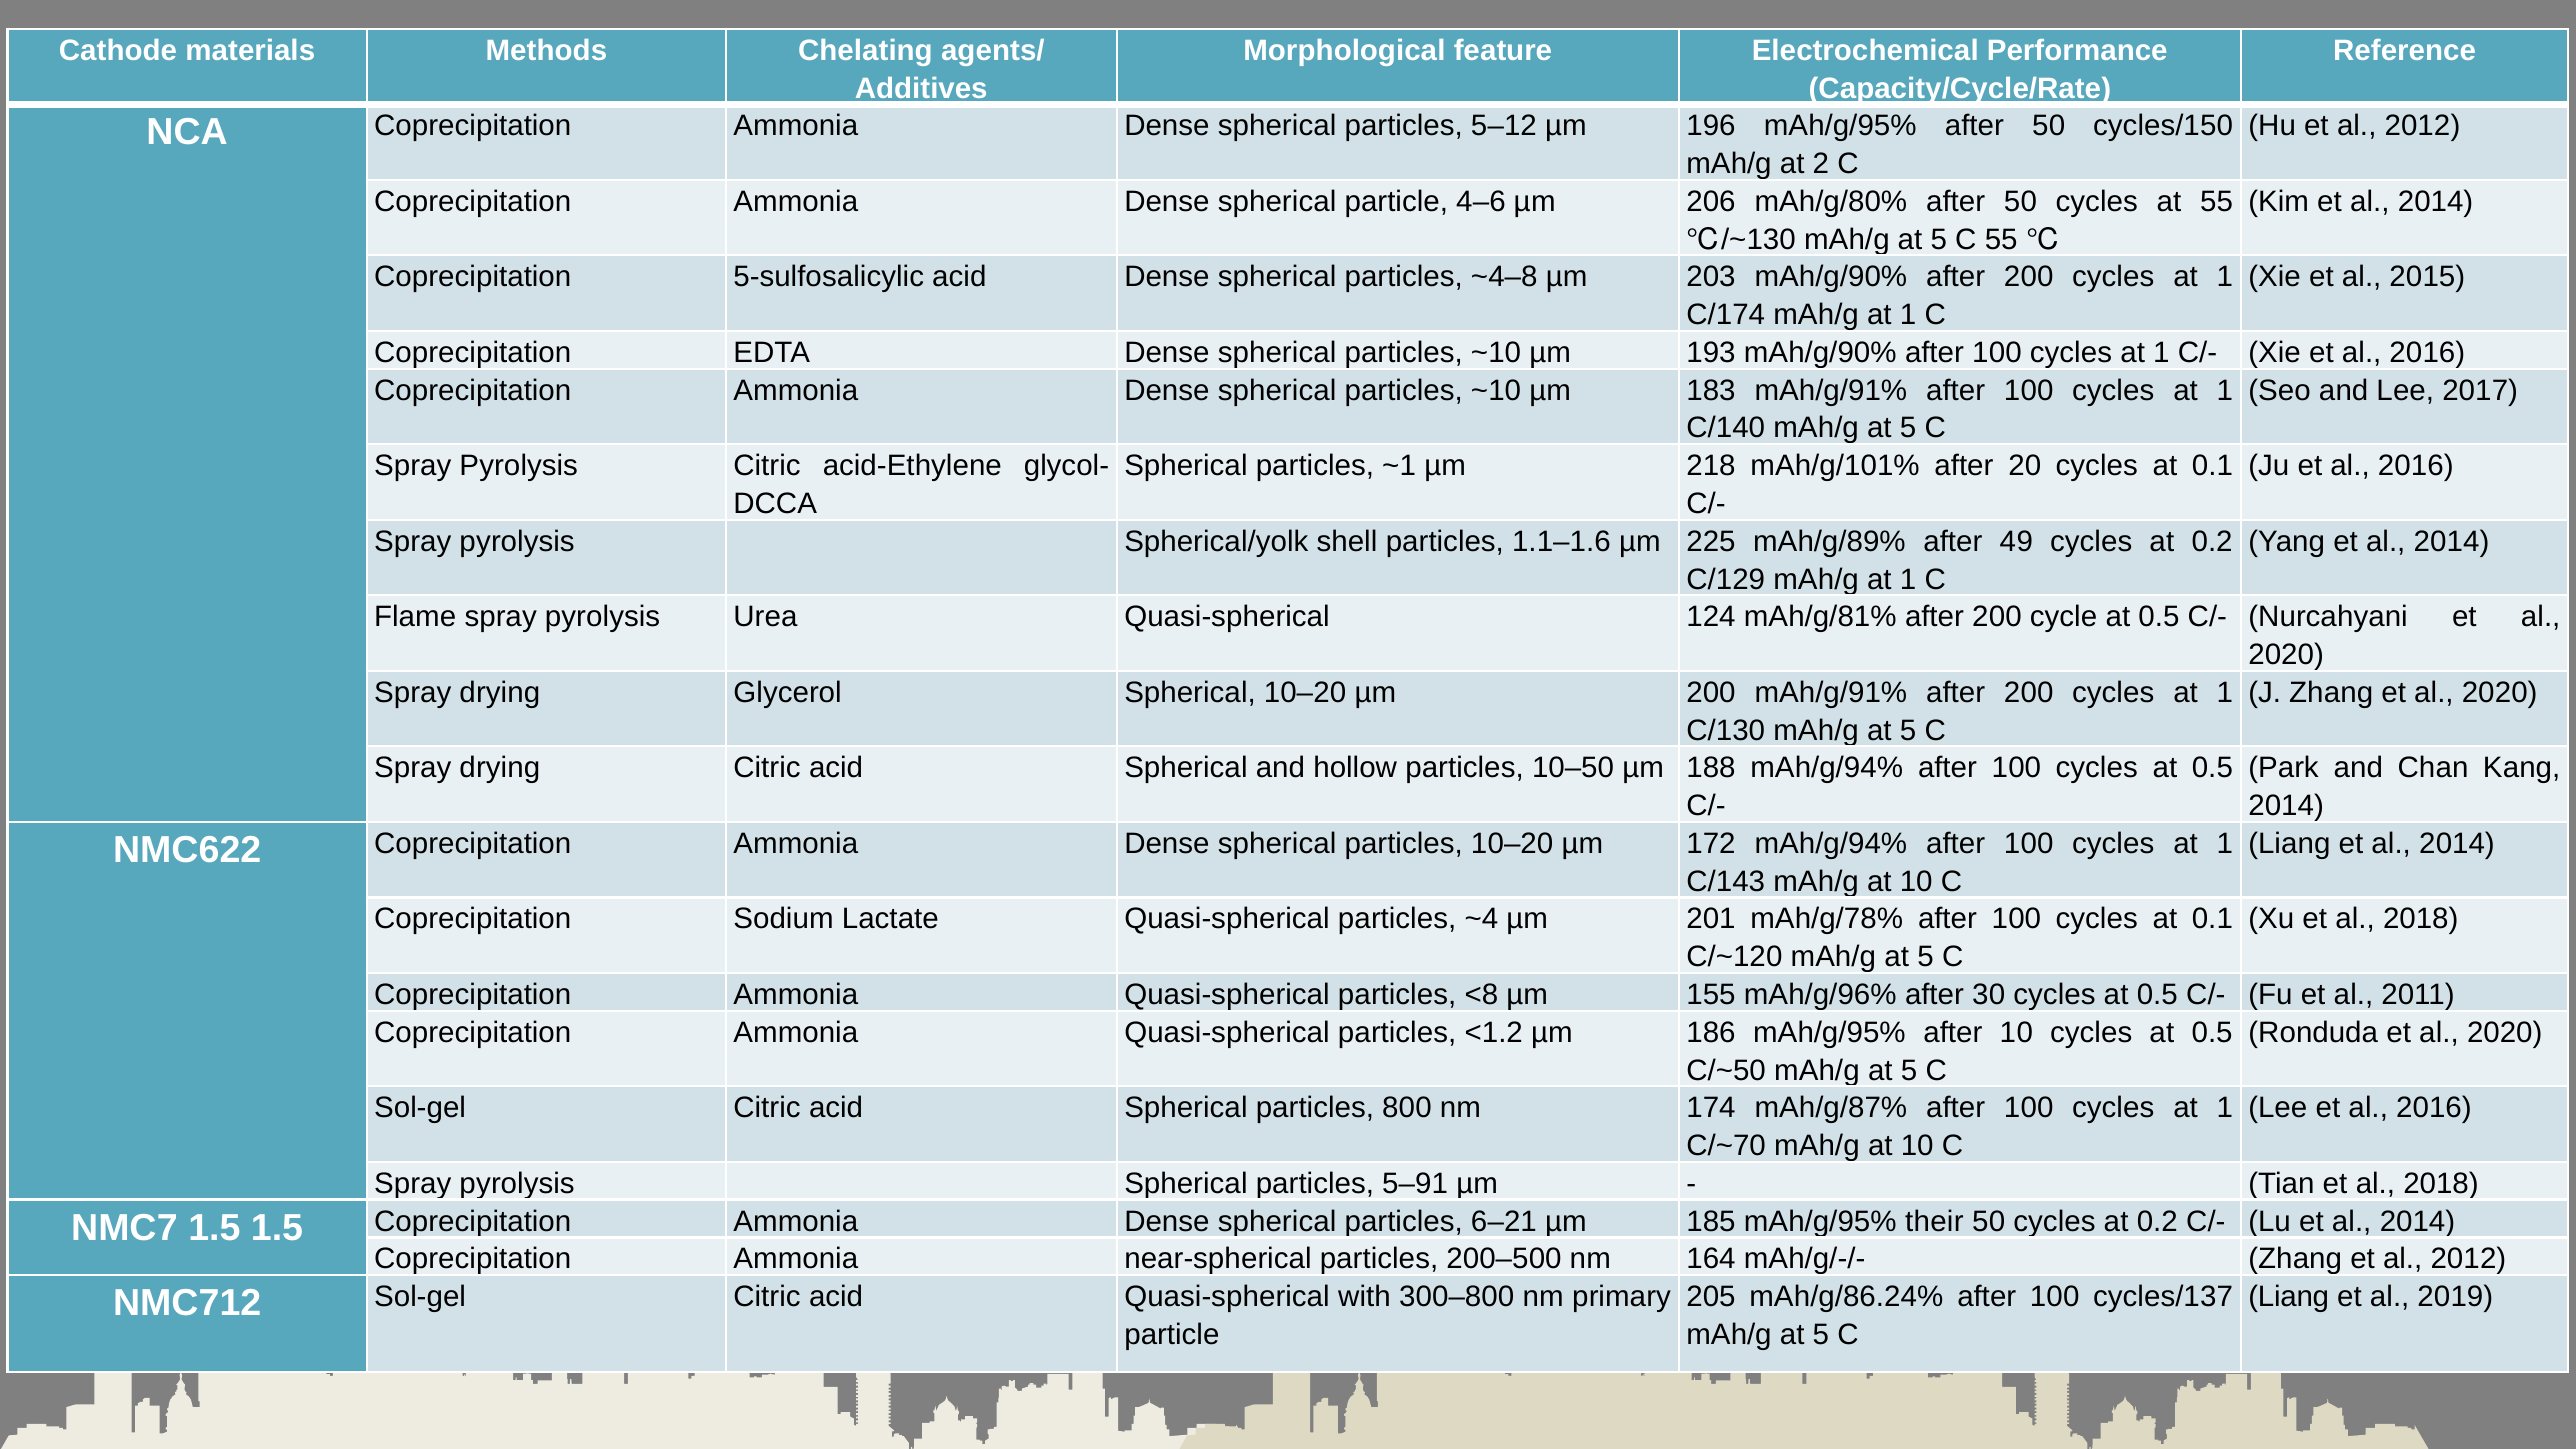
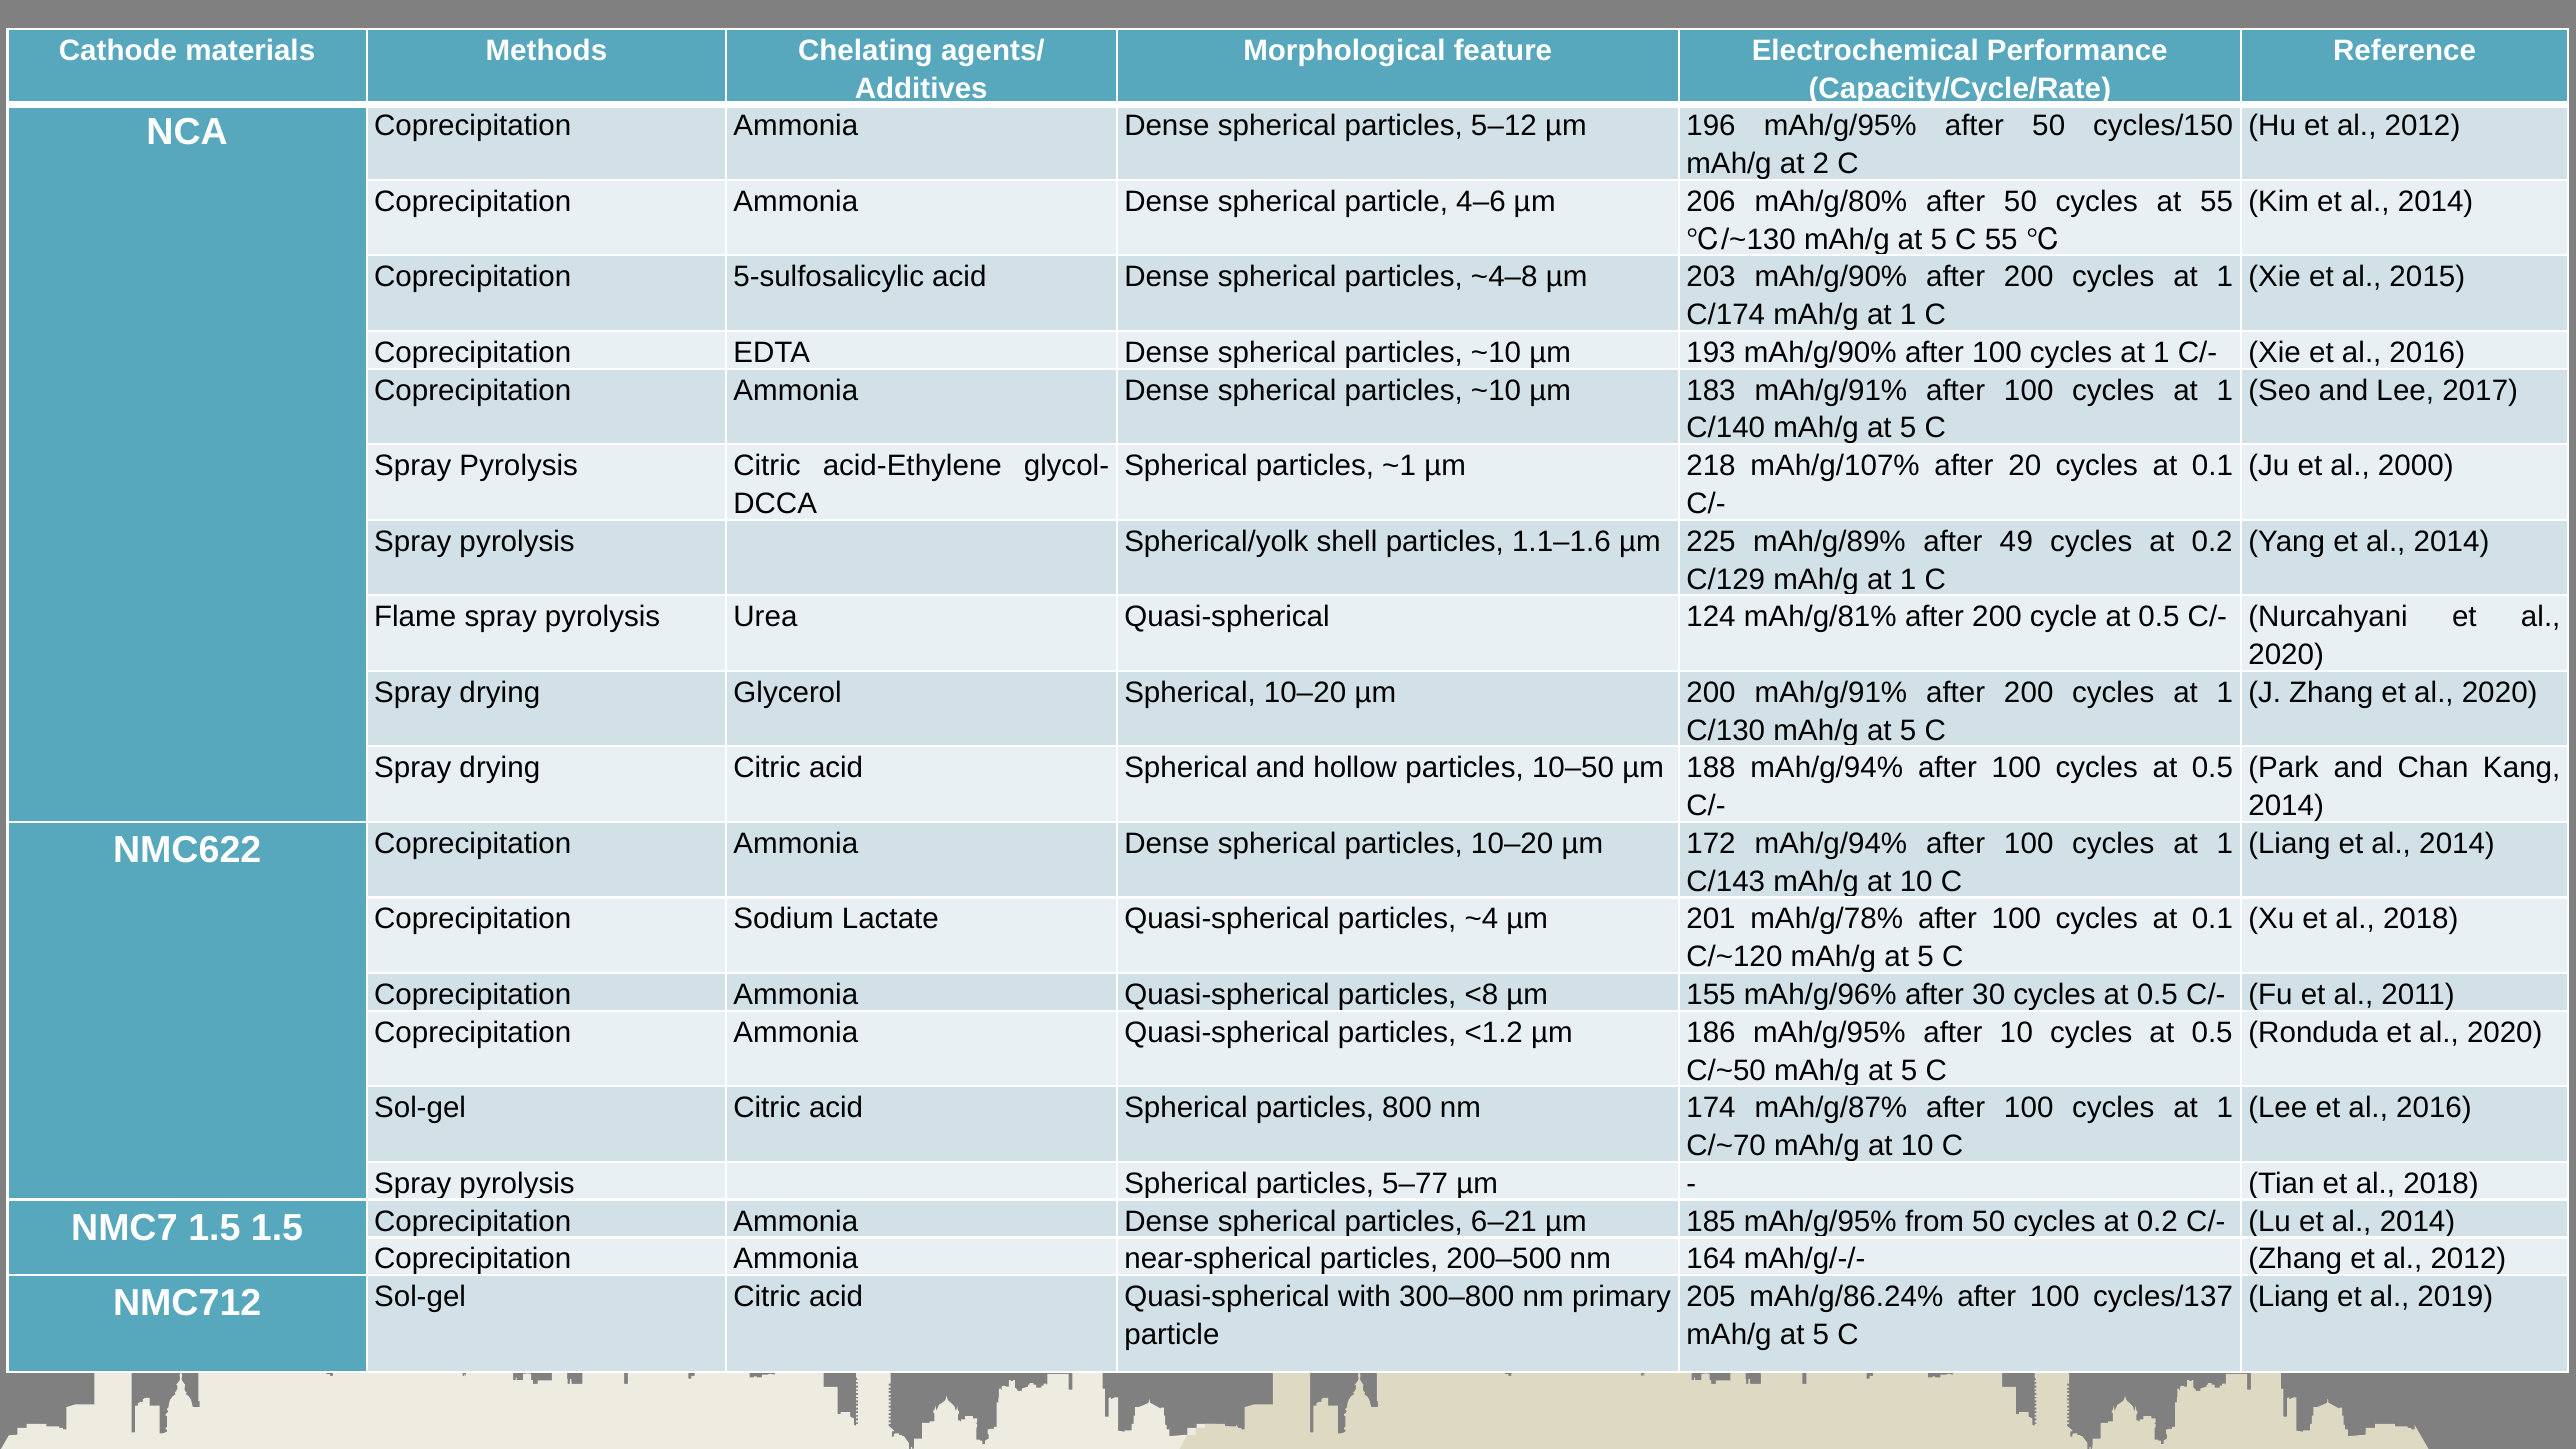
mAh/g/101%: mAh/g/101% -> mAh/g/107%
Ju et al 2016: 2016 -> 2000
5–91: 5–91 -> 5–77
their: their -> from
